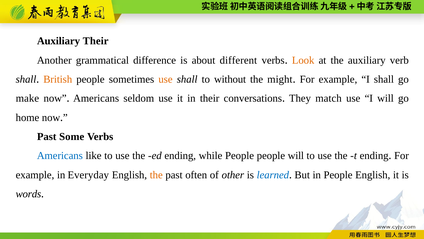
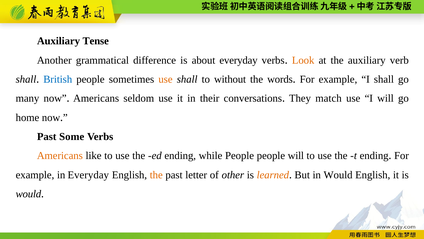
Auxiliary Their: Their -> Tense
about different: different -> everyday
British colour: orange -> blue
might: might -> words
make: make -> many
Americans at (60, 156) colour: blue -> orange
often: often -> letter
learned colour: blue -> orange
in People: People -> Would
words at (28, 194): words -> would
